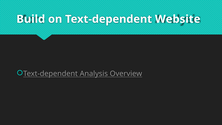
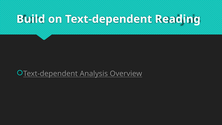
Website: Website -> Reading
